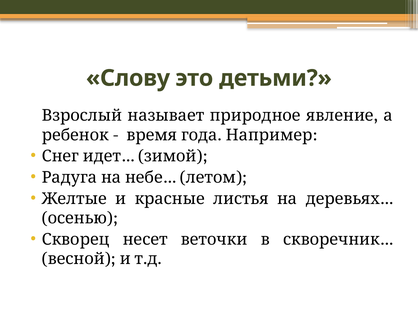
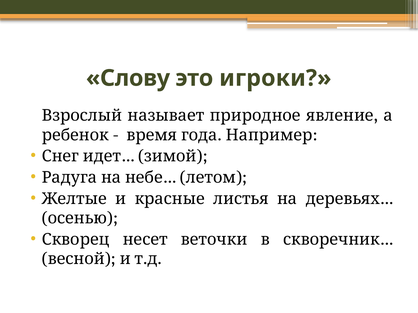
детьми: детьми -> игроки
